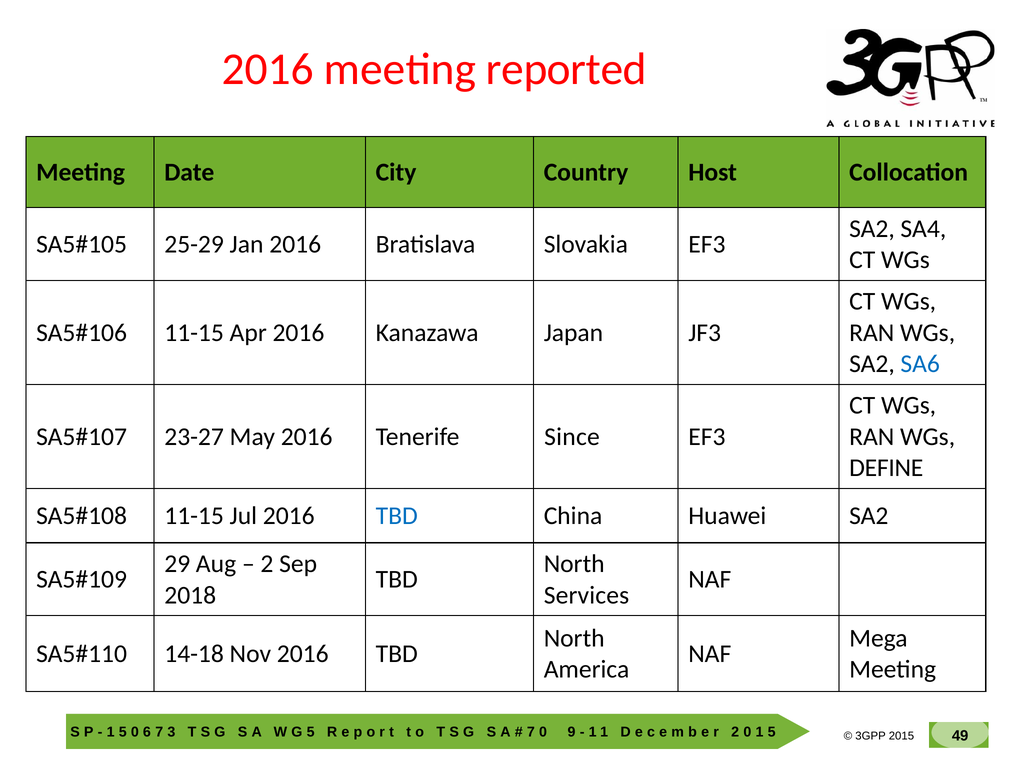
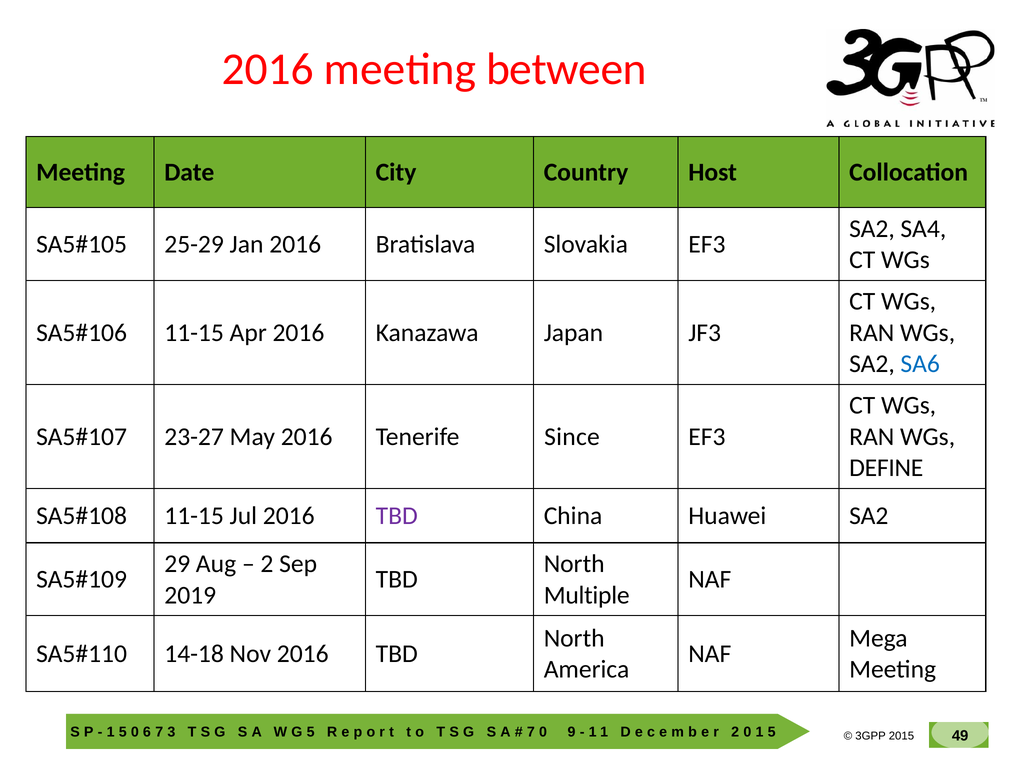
reported: reported -> between
TBD at (397, 516) colour: blue -> purple
2018: 2018 -> 2019
Services: Services -> Multiple
